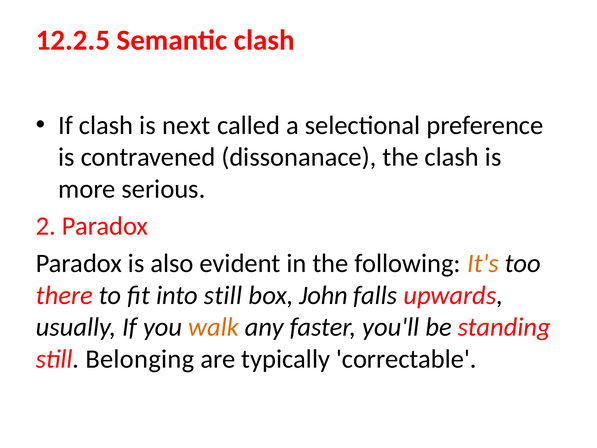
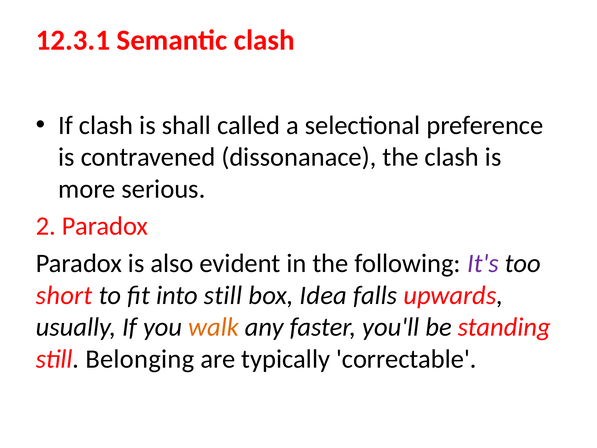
12.2.5: 12.2.5 -> 12.3.1
next: next -> shall
It's colour: orange -> purple
there: there -> short
John: John -> Idea
